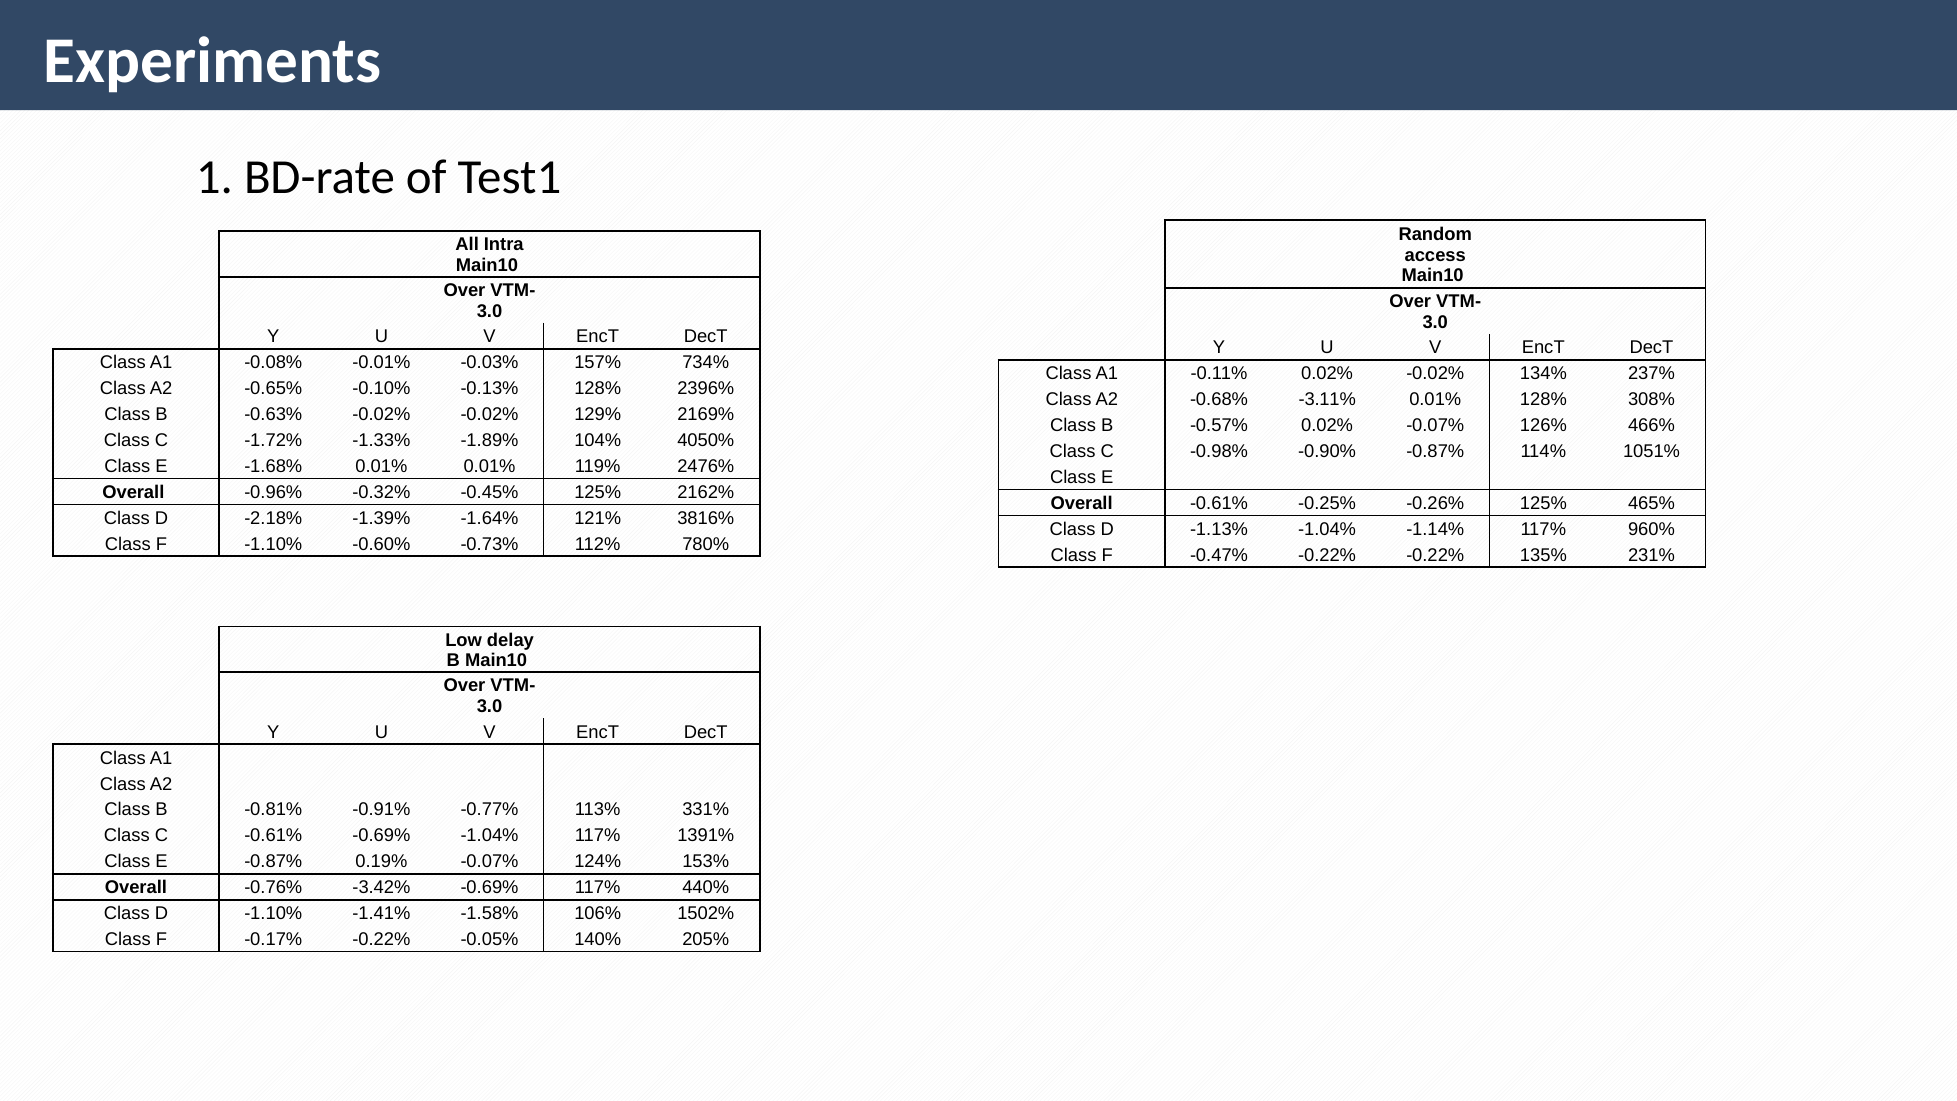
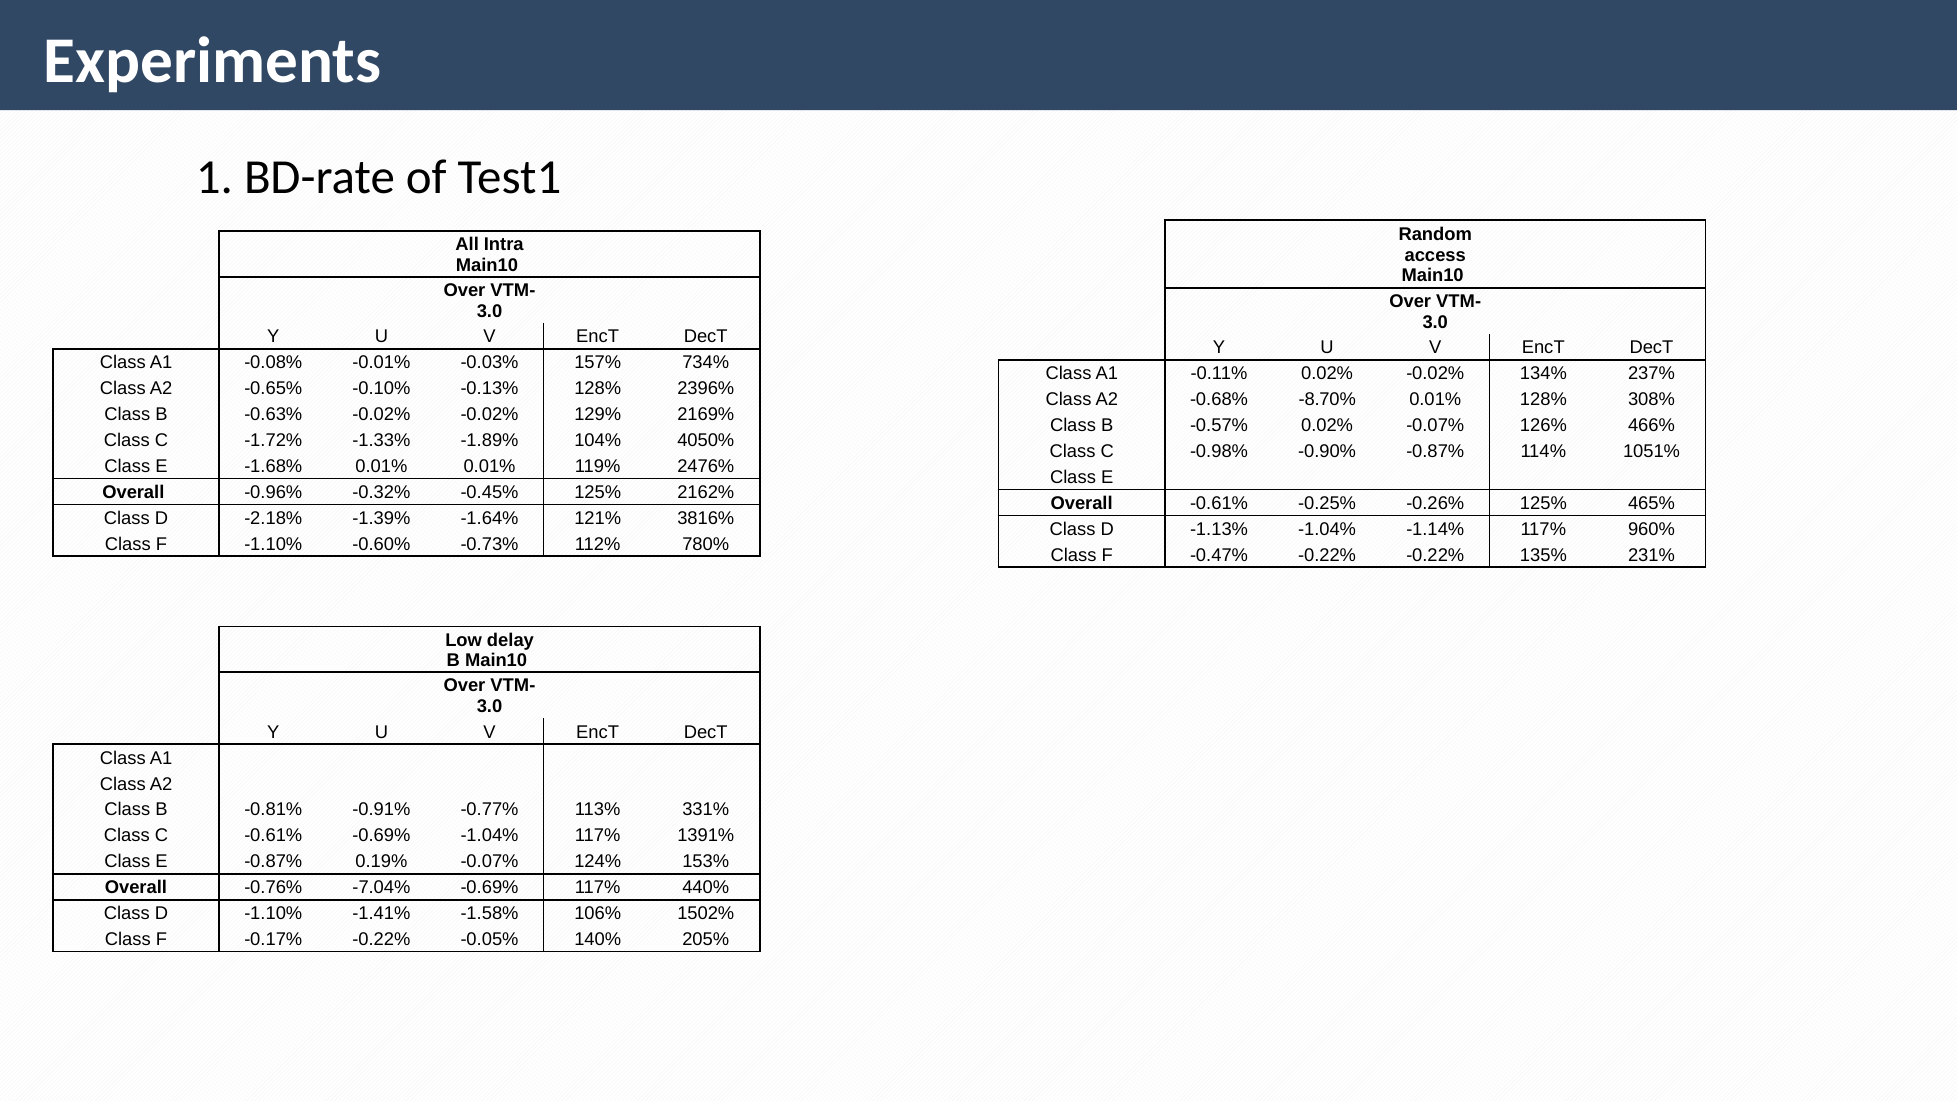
-3.11%: -3.11% -> -8.70%
-3.42%: -3.42% -> -7.04%
